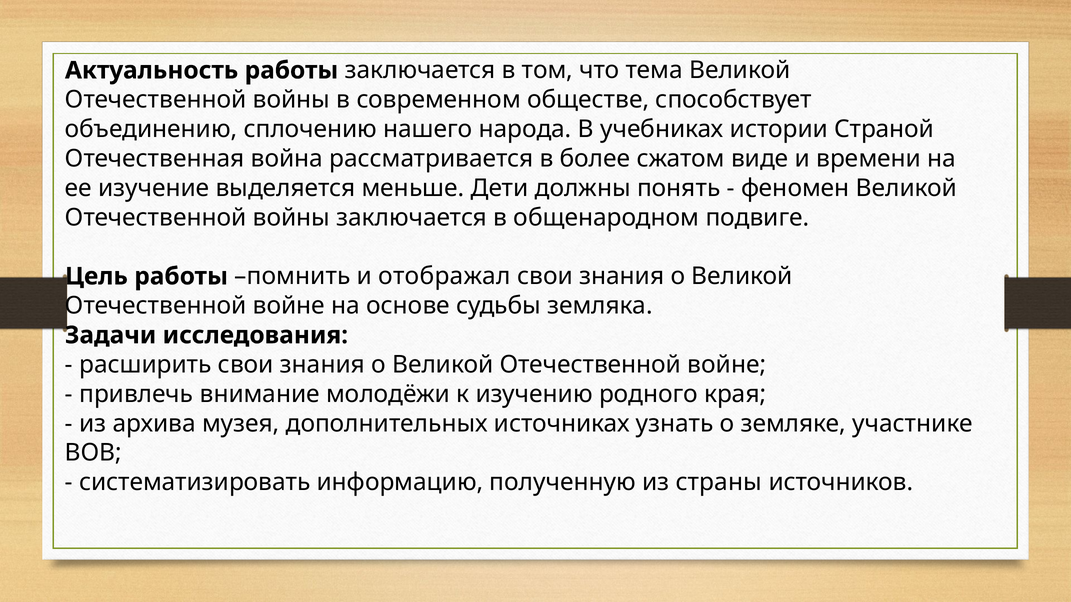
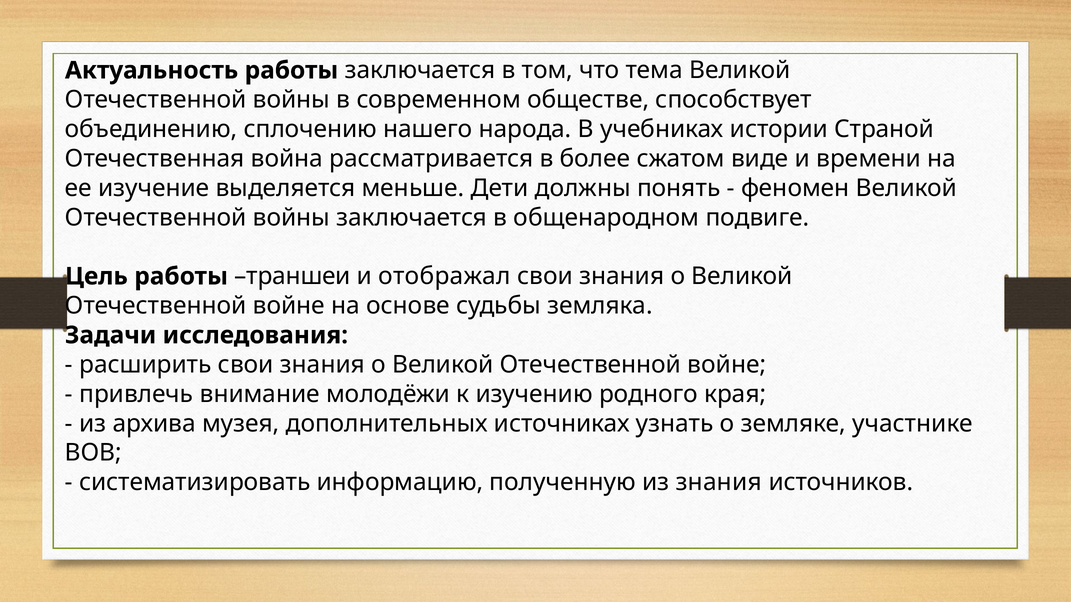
помнить: помнить -> траншеи
из страны: страны -> знания
